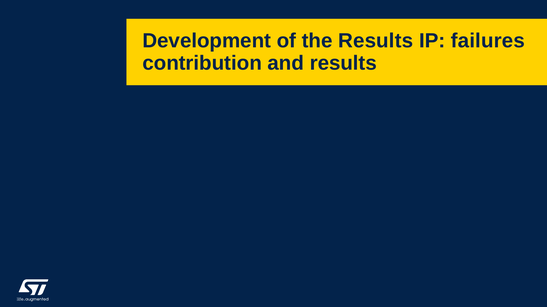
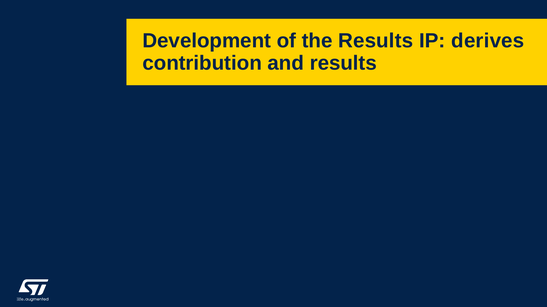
failures: failures -> derives
